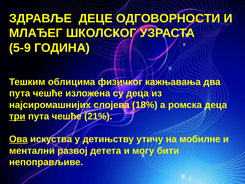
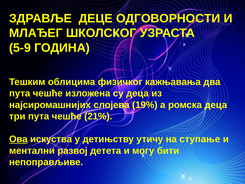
18%: 18% -> 19%
три underline: present -> none
мобилне: мобилне -> ступање
